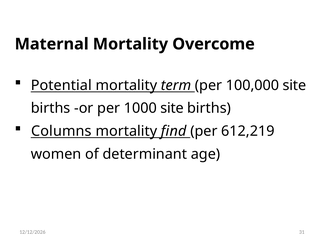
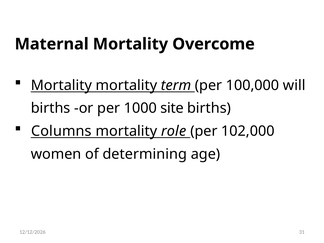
Potential at (61, 85): Potential -> Mortality
100,000 site: site -> will
find: find -> role
612,219: 612,219 -> 102,000
determinant: determinant -> determining
